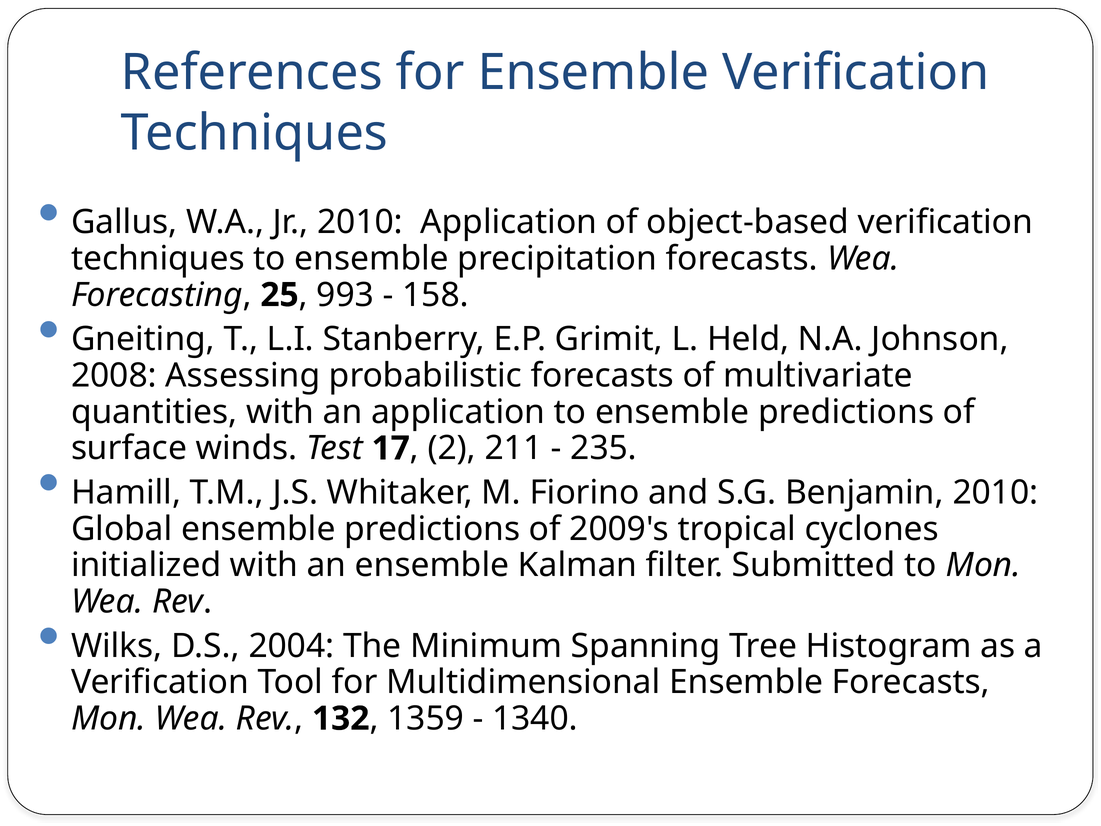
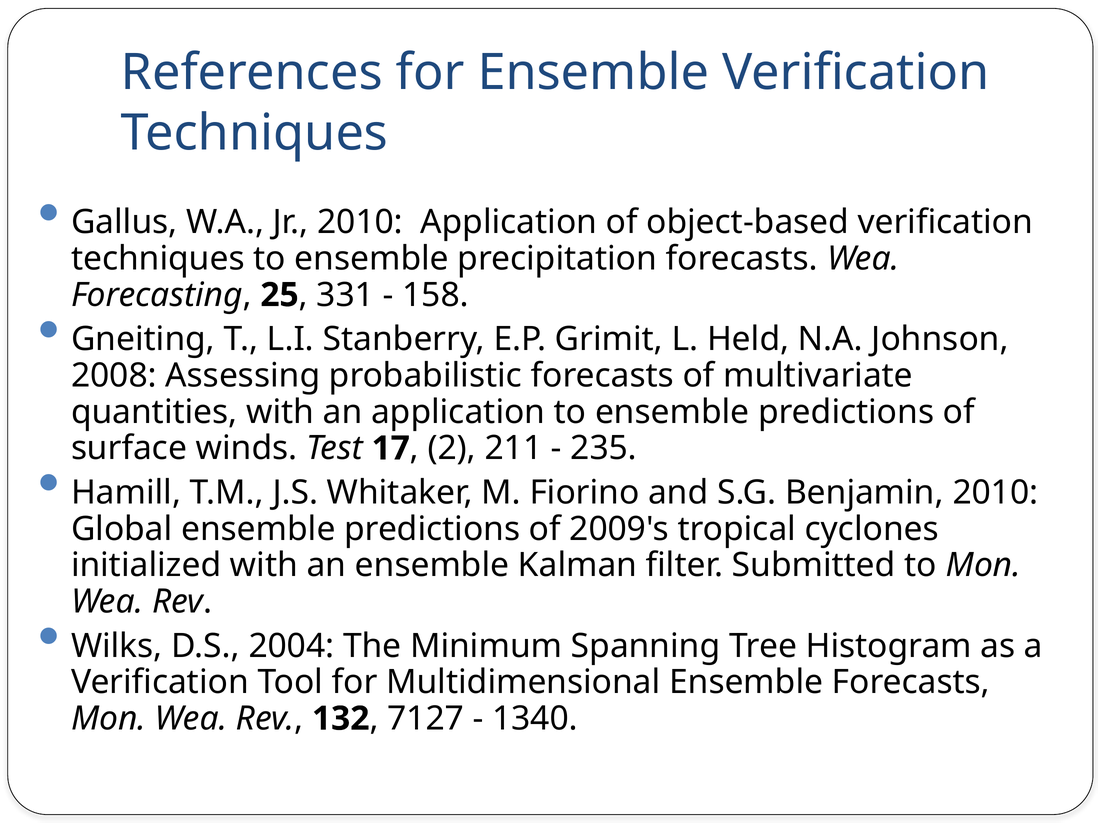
993: 993 -> 331
1359: 1359 -> 7127
